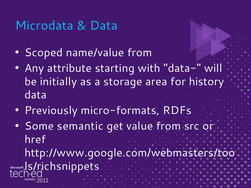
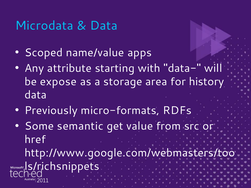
name/value from: from -> apps
initially: initially -> expose
